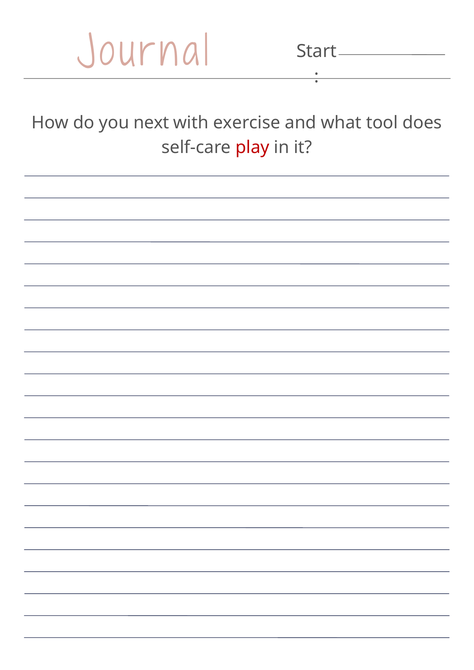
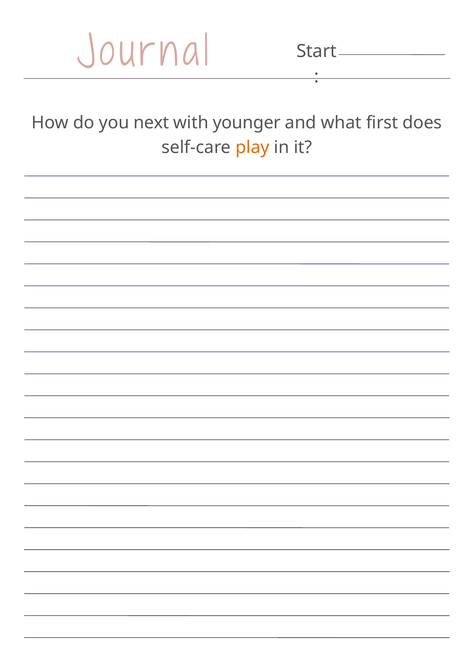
exercise: exercise -> younger
tool: tool -> first
play colour: red -> orange
